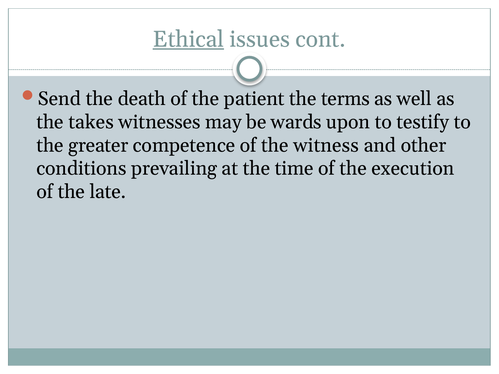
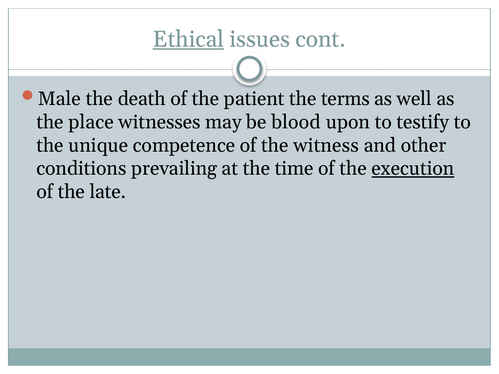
Send: Send -> Male
takes: takes -> place
wards: wards -> blood
greater: greater -> unique
execution underline: none -> present
